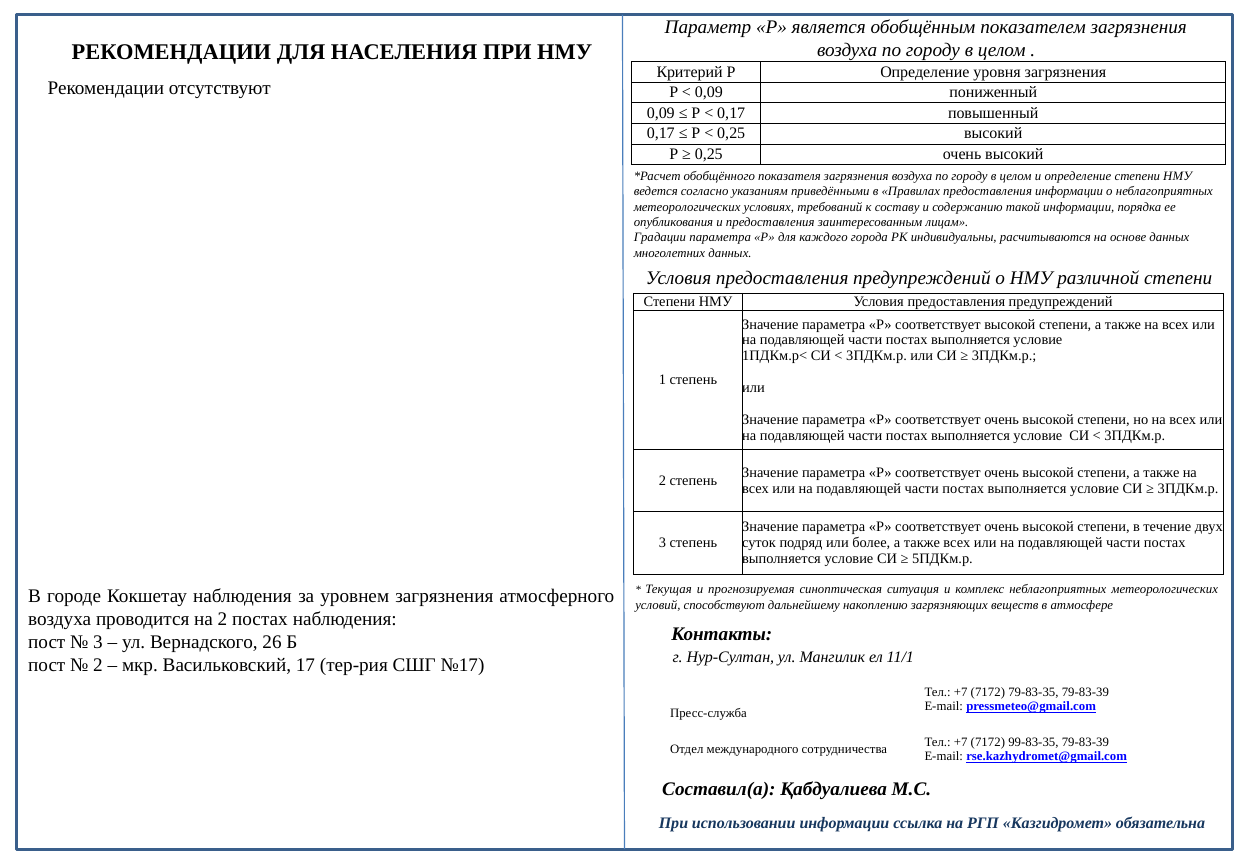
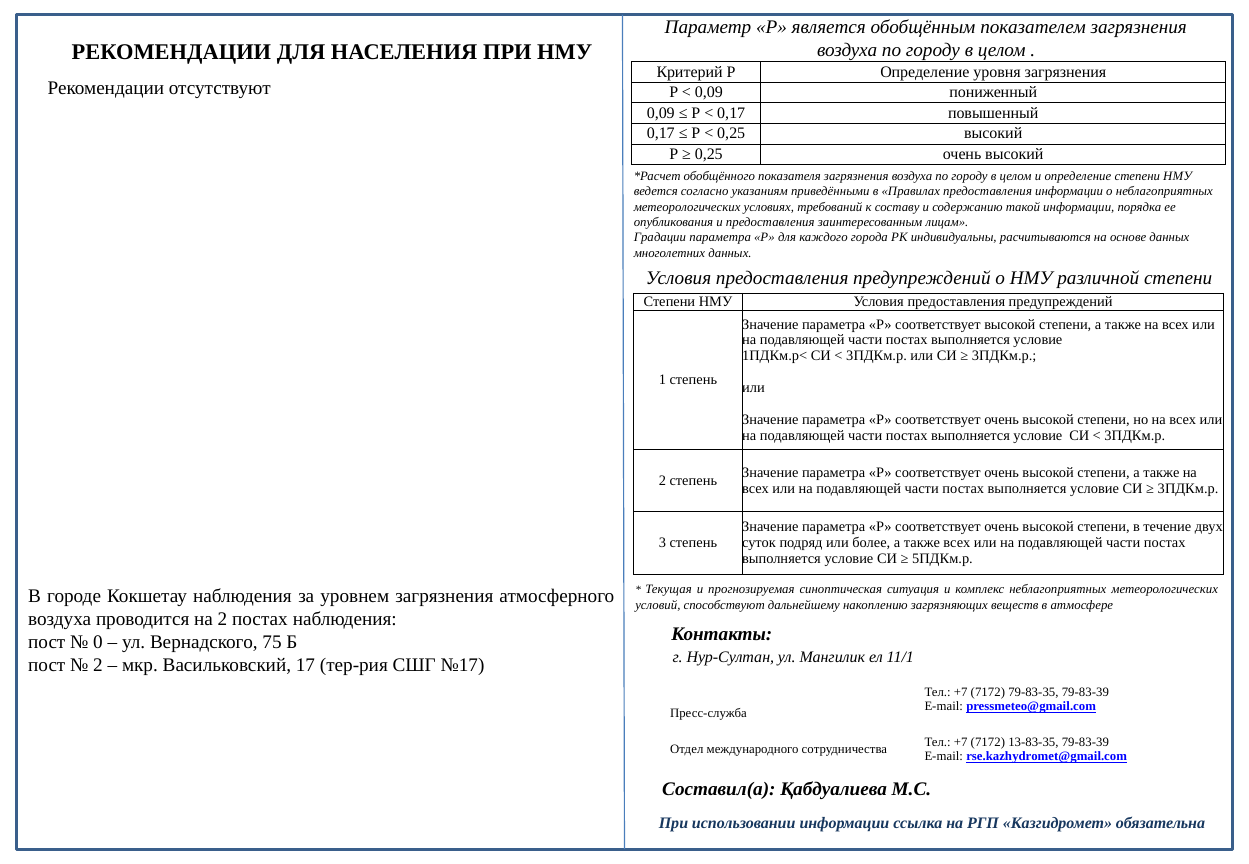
3 at (98, 643): 3 -> 0
26: 26 -> 75
99-83-35: 99-83-35 -> 13-83-35
